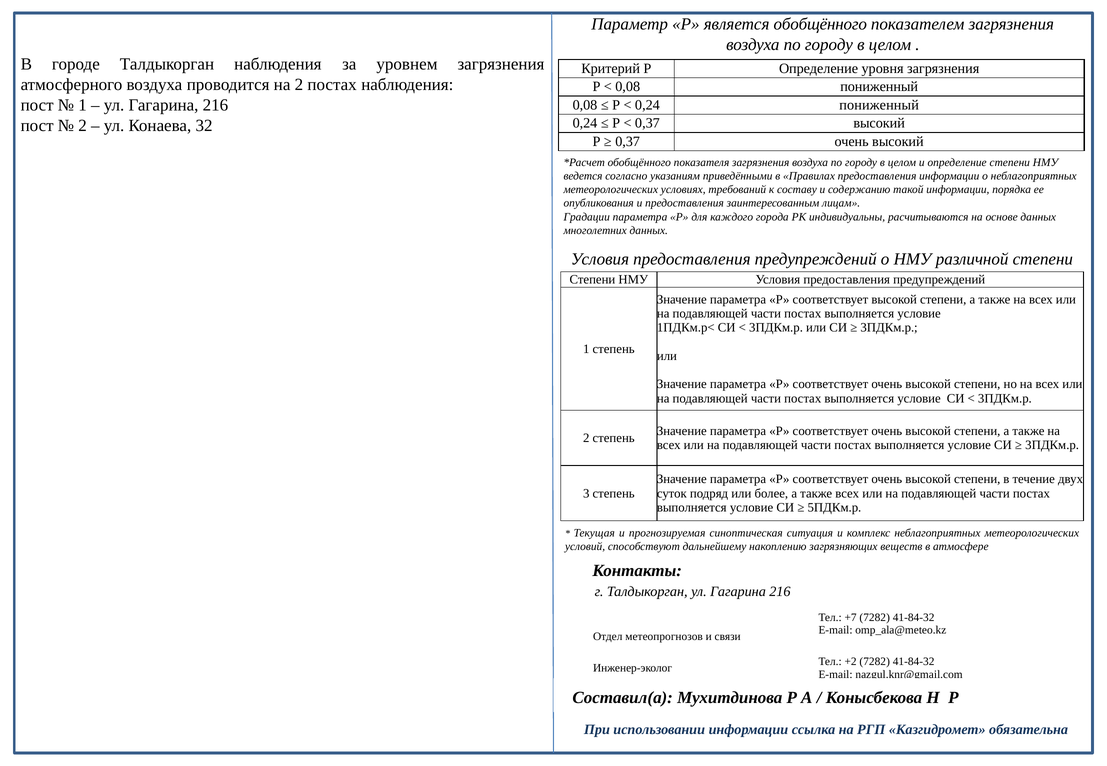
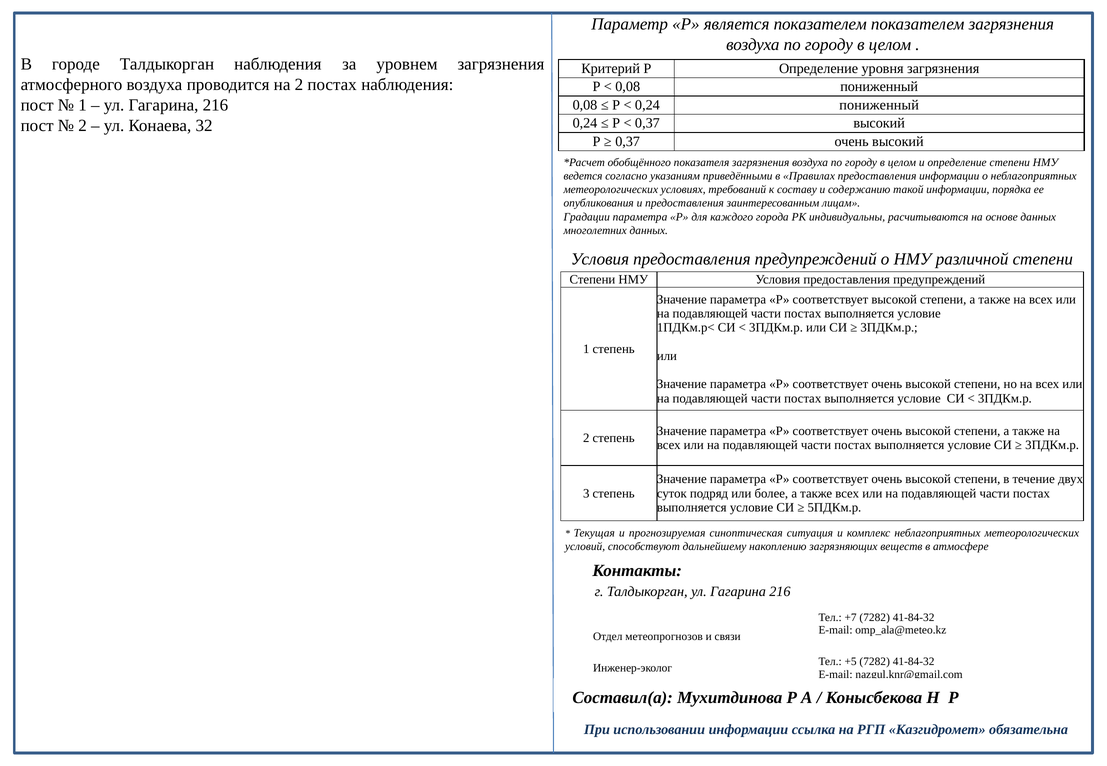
является обобщённого: обобщённого -> показателем
+2: +2 -> +5
